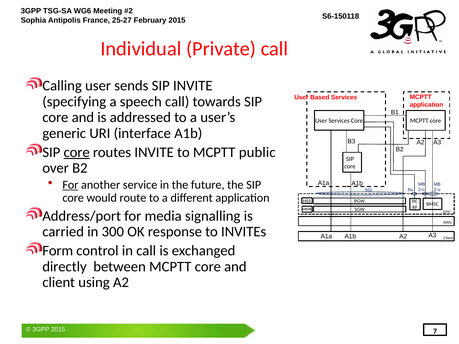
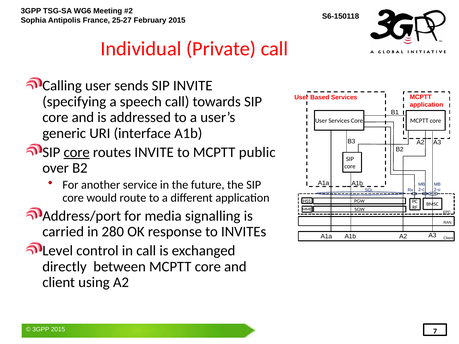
For at (70, 185) underline: present -> none
300: 300 -> 280
Form: Form -> Level
